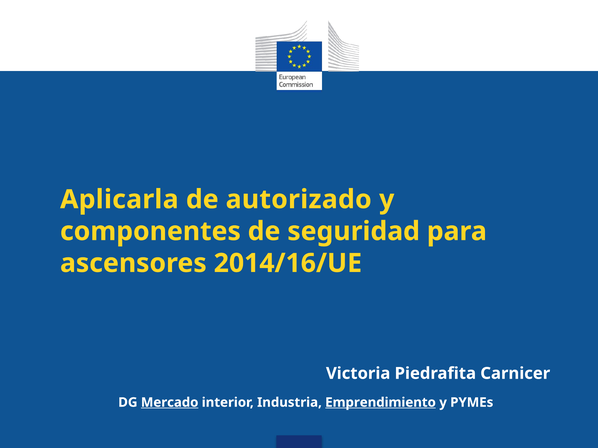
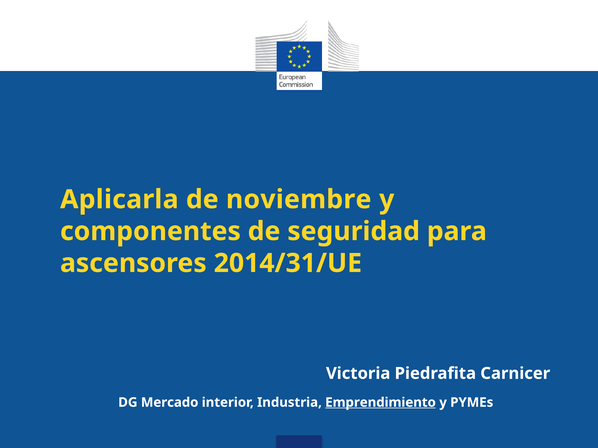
autorizado: autorizado -> noviembre
2014/16/UE: 2014/16/UE -> 2014/31/UE
Mercado underline: present -> none
